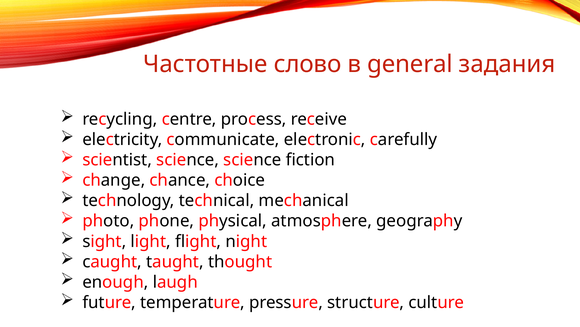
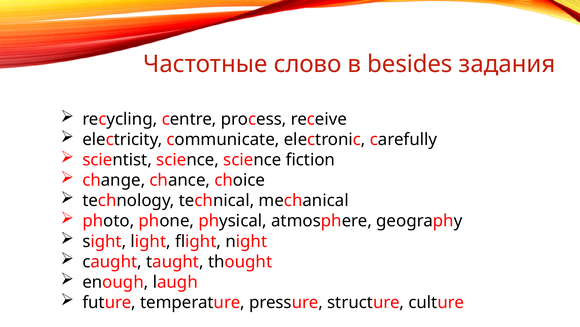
general: general -> besides
